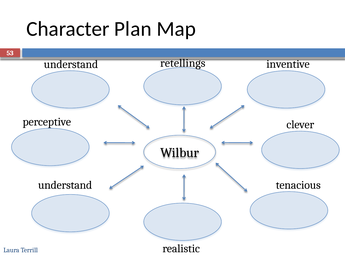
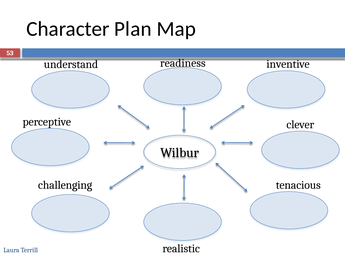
retellings: retellings -> readiness
understand at (65, 185): understand -> challenging
